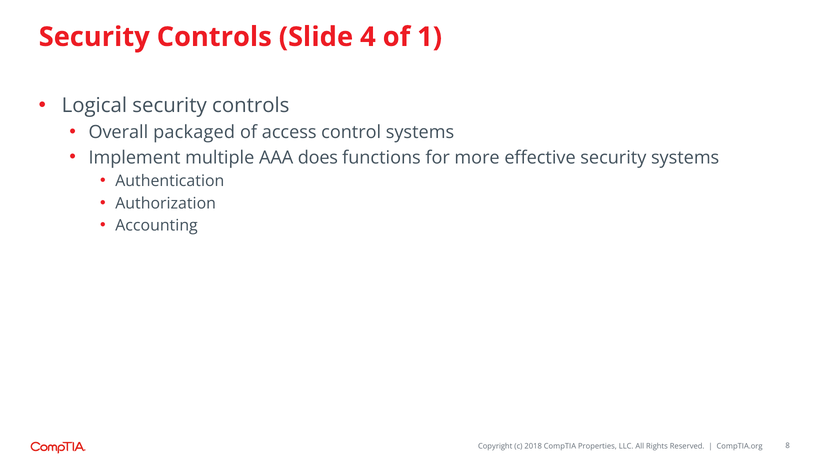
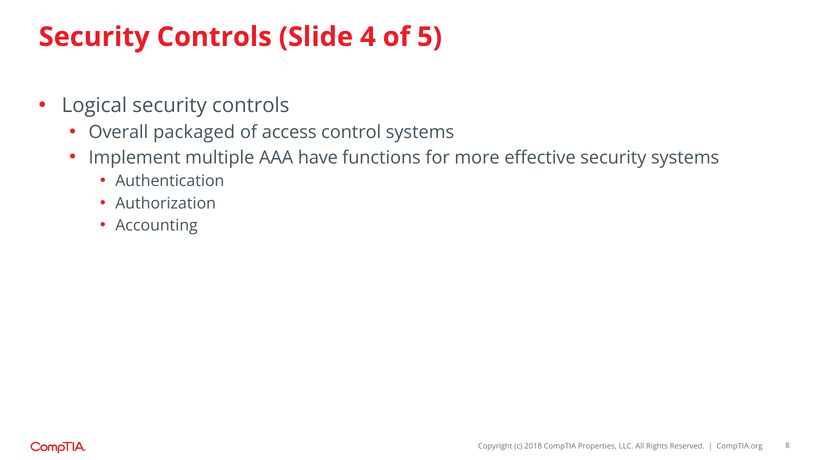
1: 1 -> 5
does: does -> have
